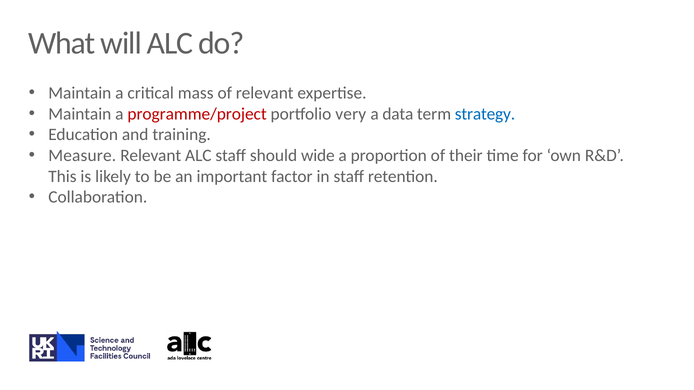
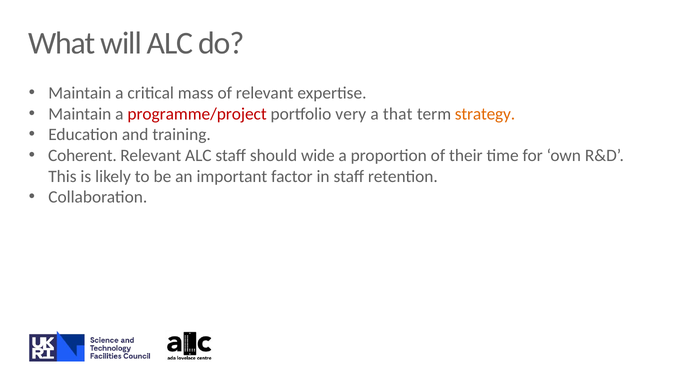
data: data -> that
strategy colour: blue -> orange
Measure: Measure -> Coherent
